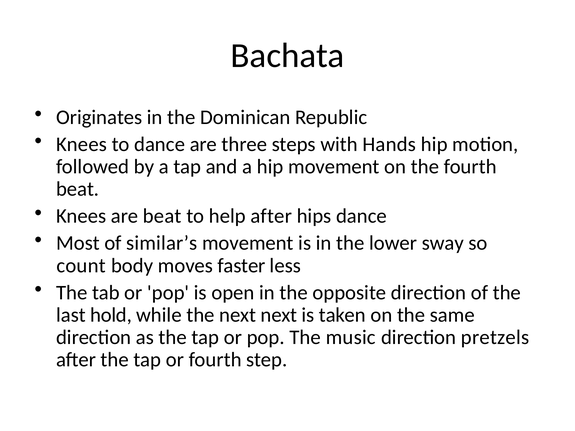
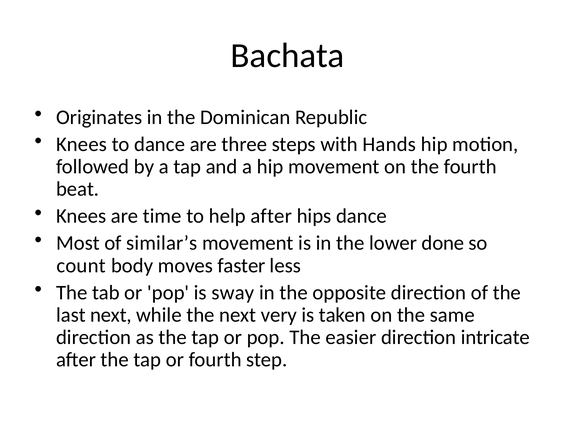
are beat: beat -> time
sway: sway -> done
open: open -> sway
last hold: hold -> next
next next: next -> very
music: music -> easier
pretzels: pretzels -> intricate
